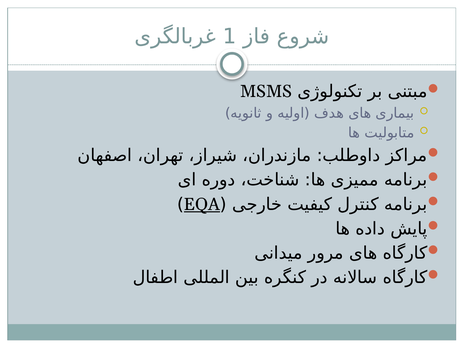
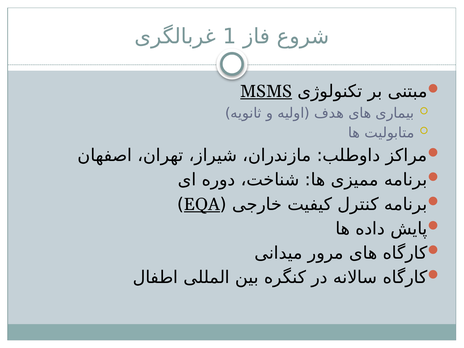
MSMS underline: none -> present
